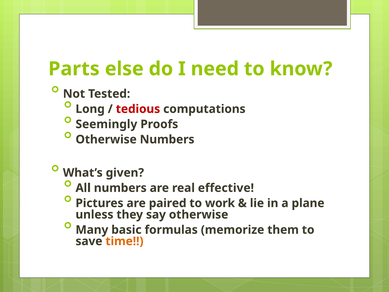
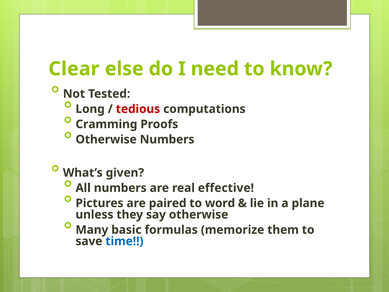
Parts: Parts -> Clear
Seemingly: Seemingly -> Cramming
work: work -> word
time colour: orange -> blue
